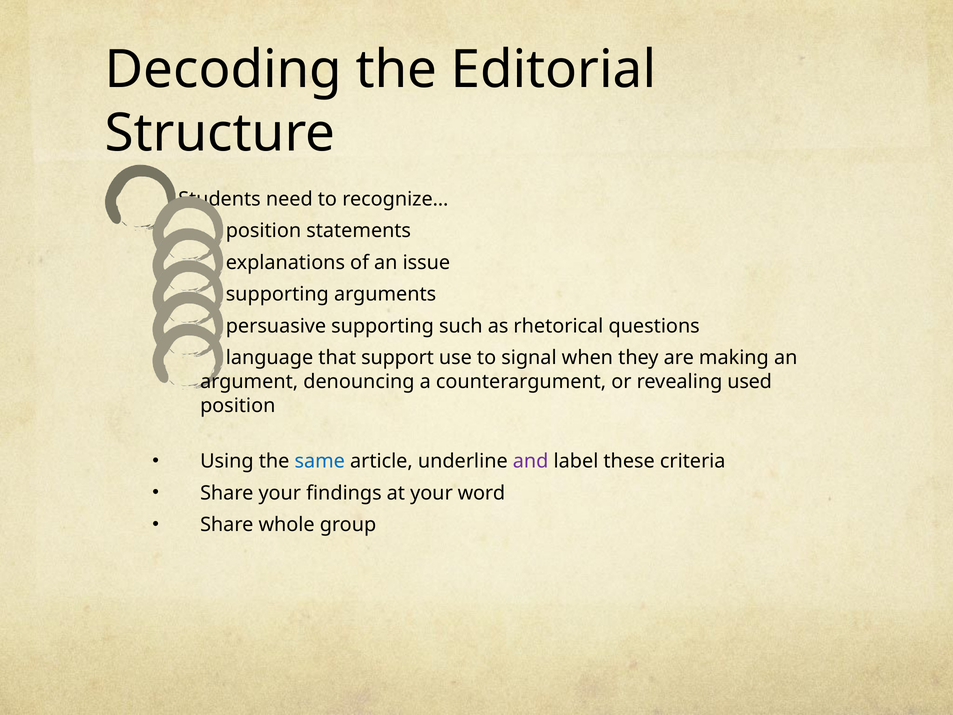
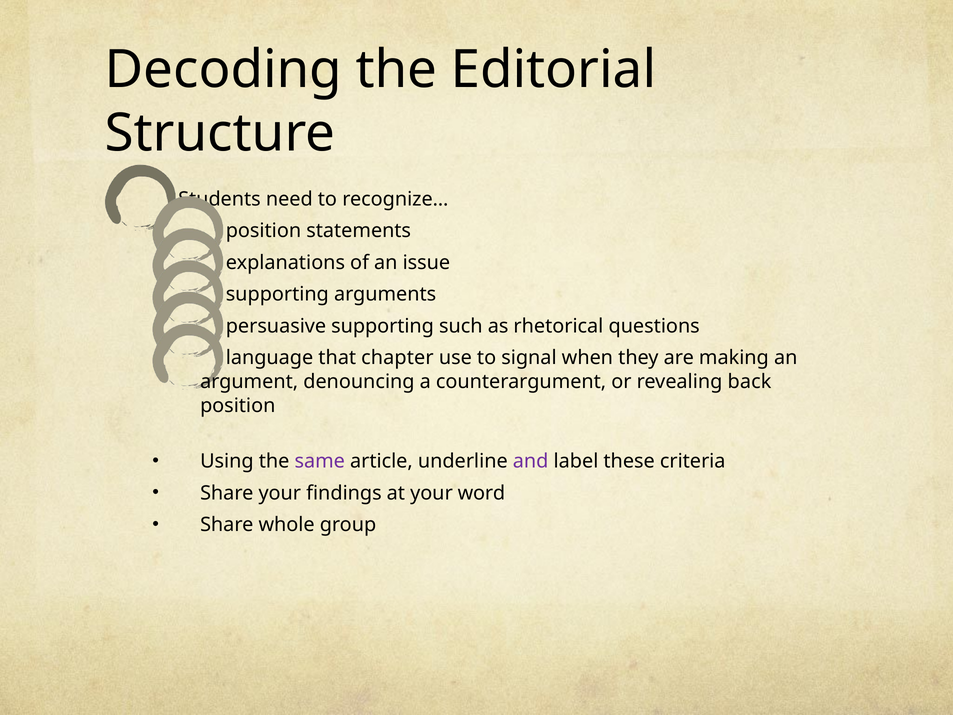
support: support -> chapter
used: used -> back
same colour: blue -> purple
